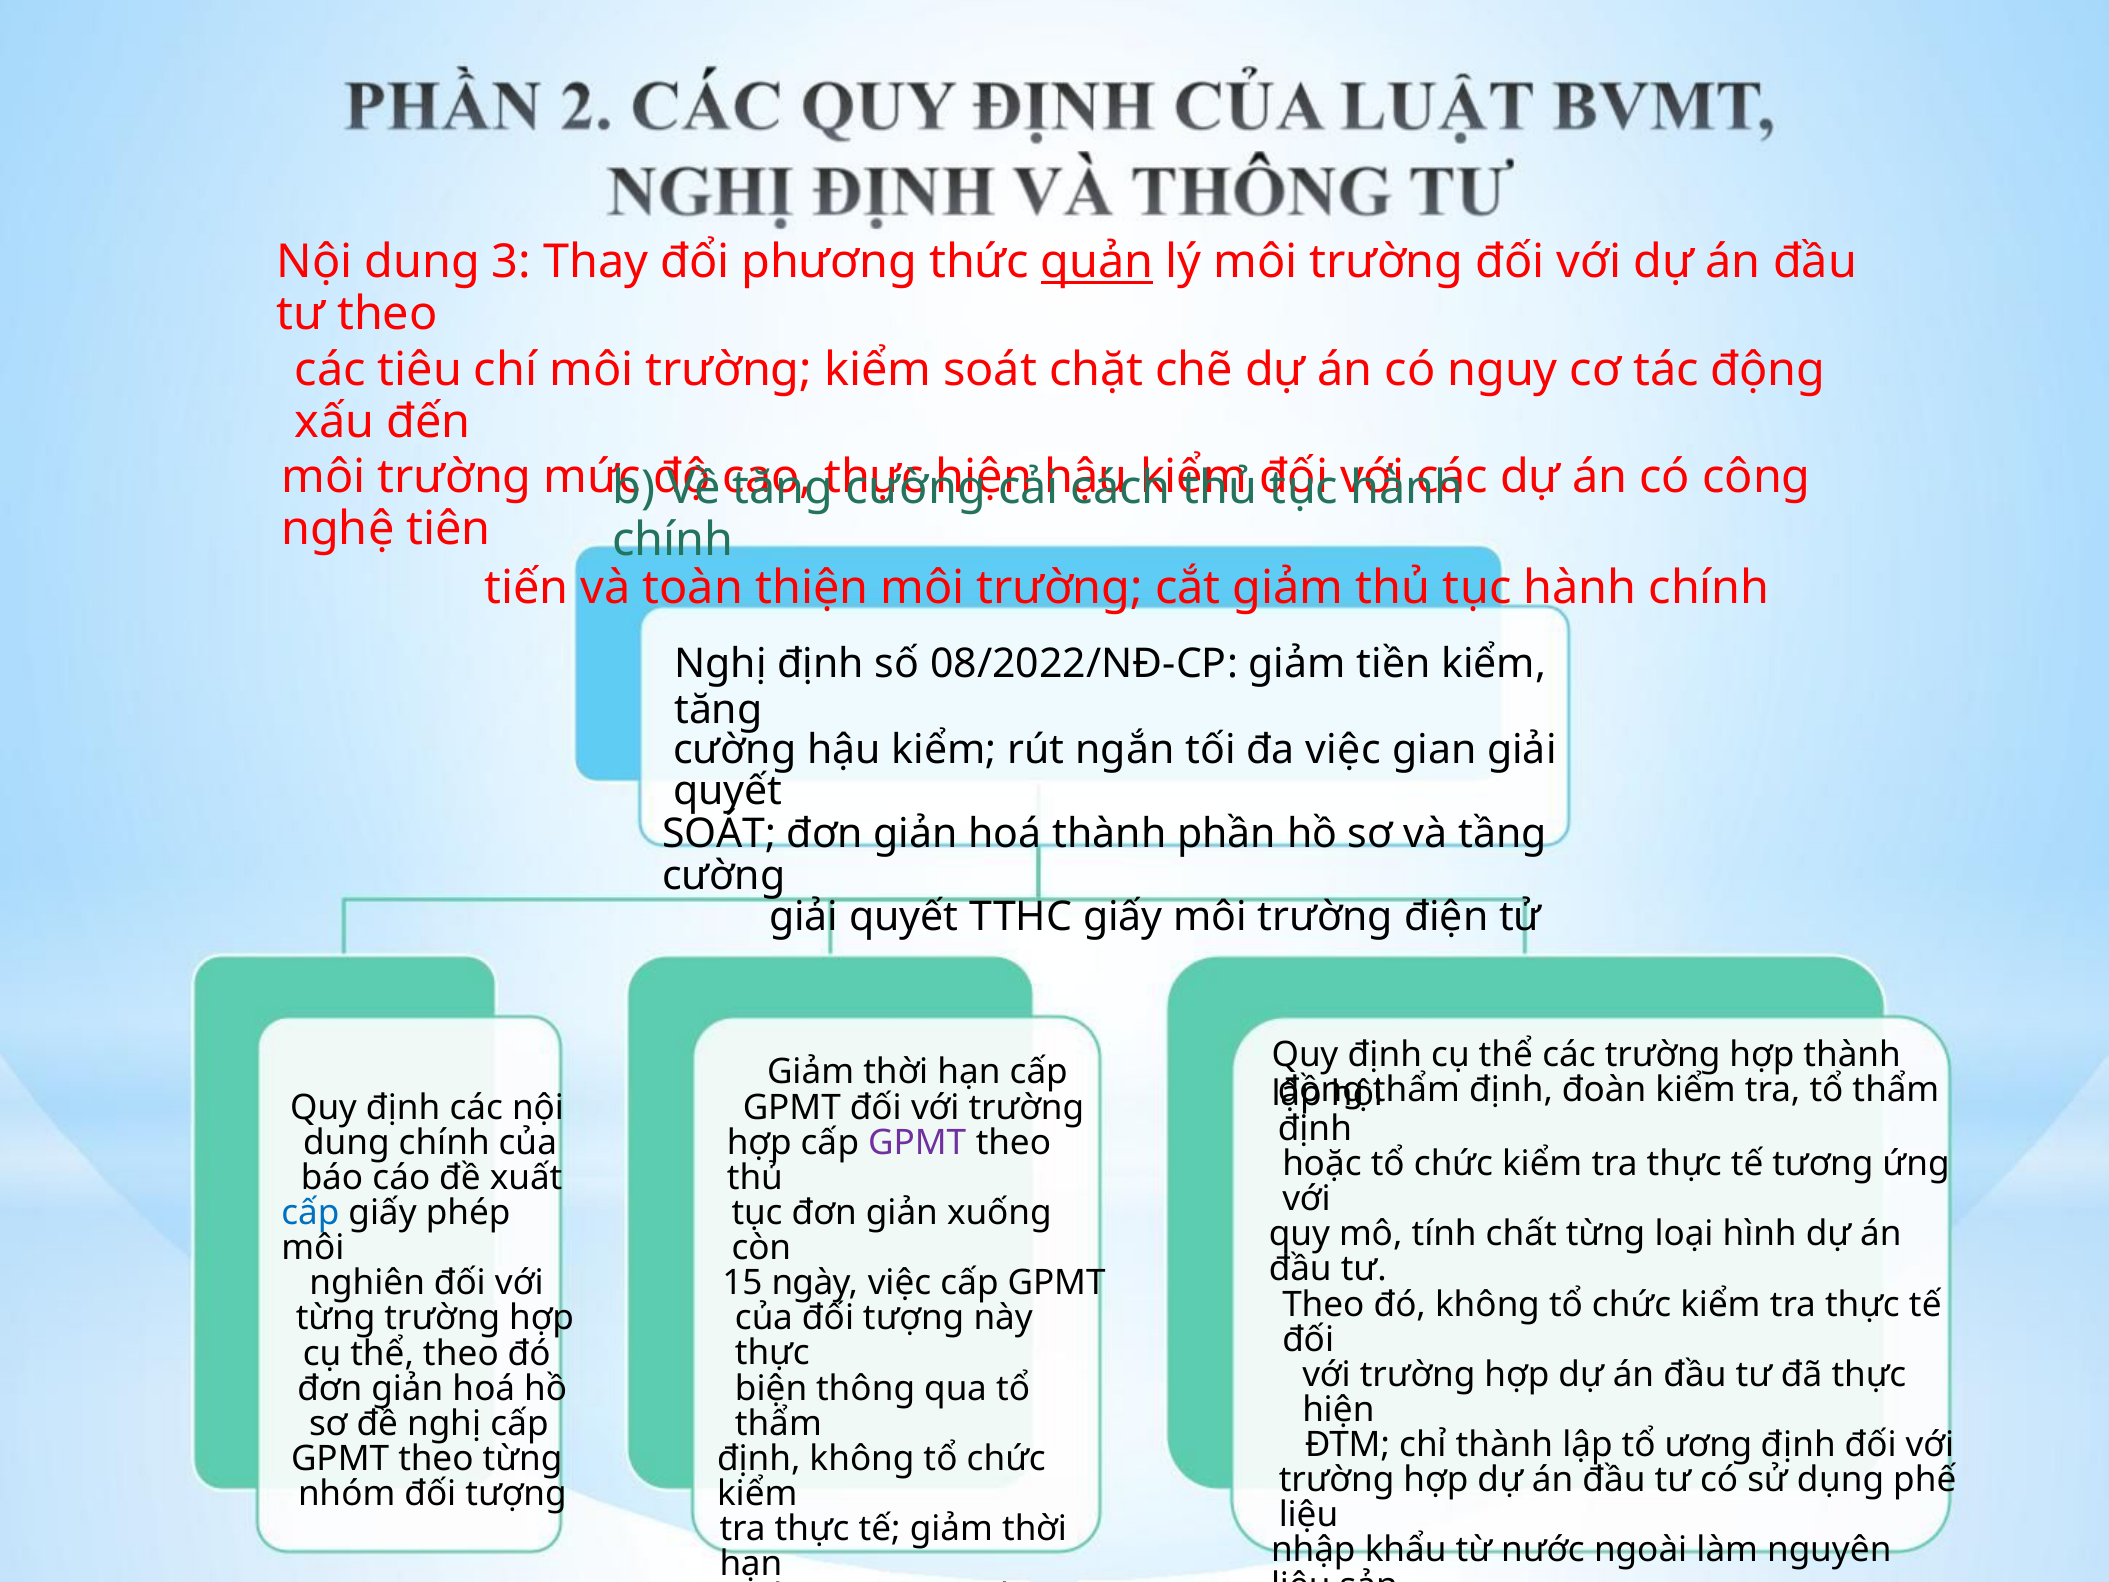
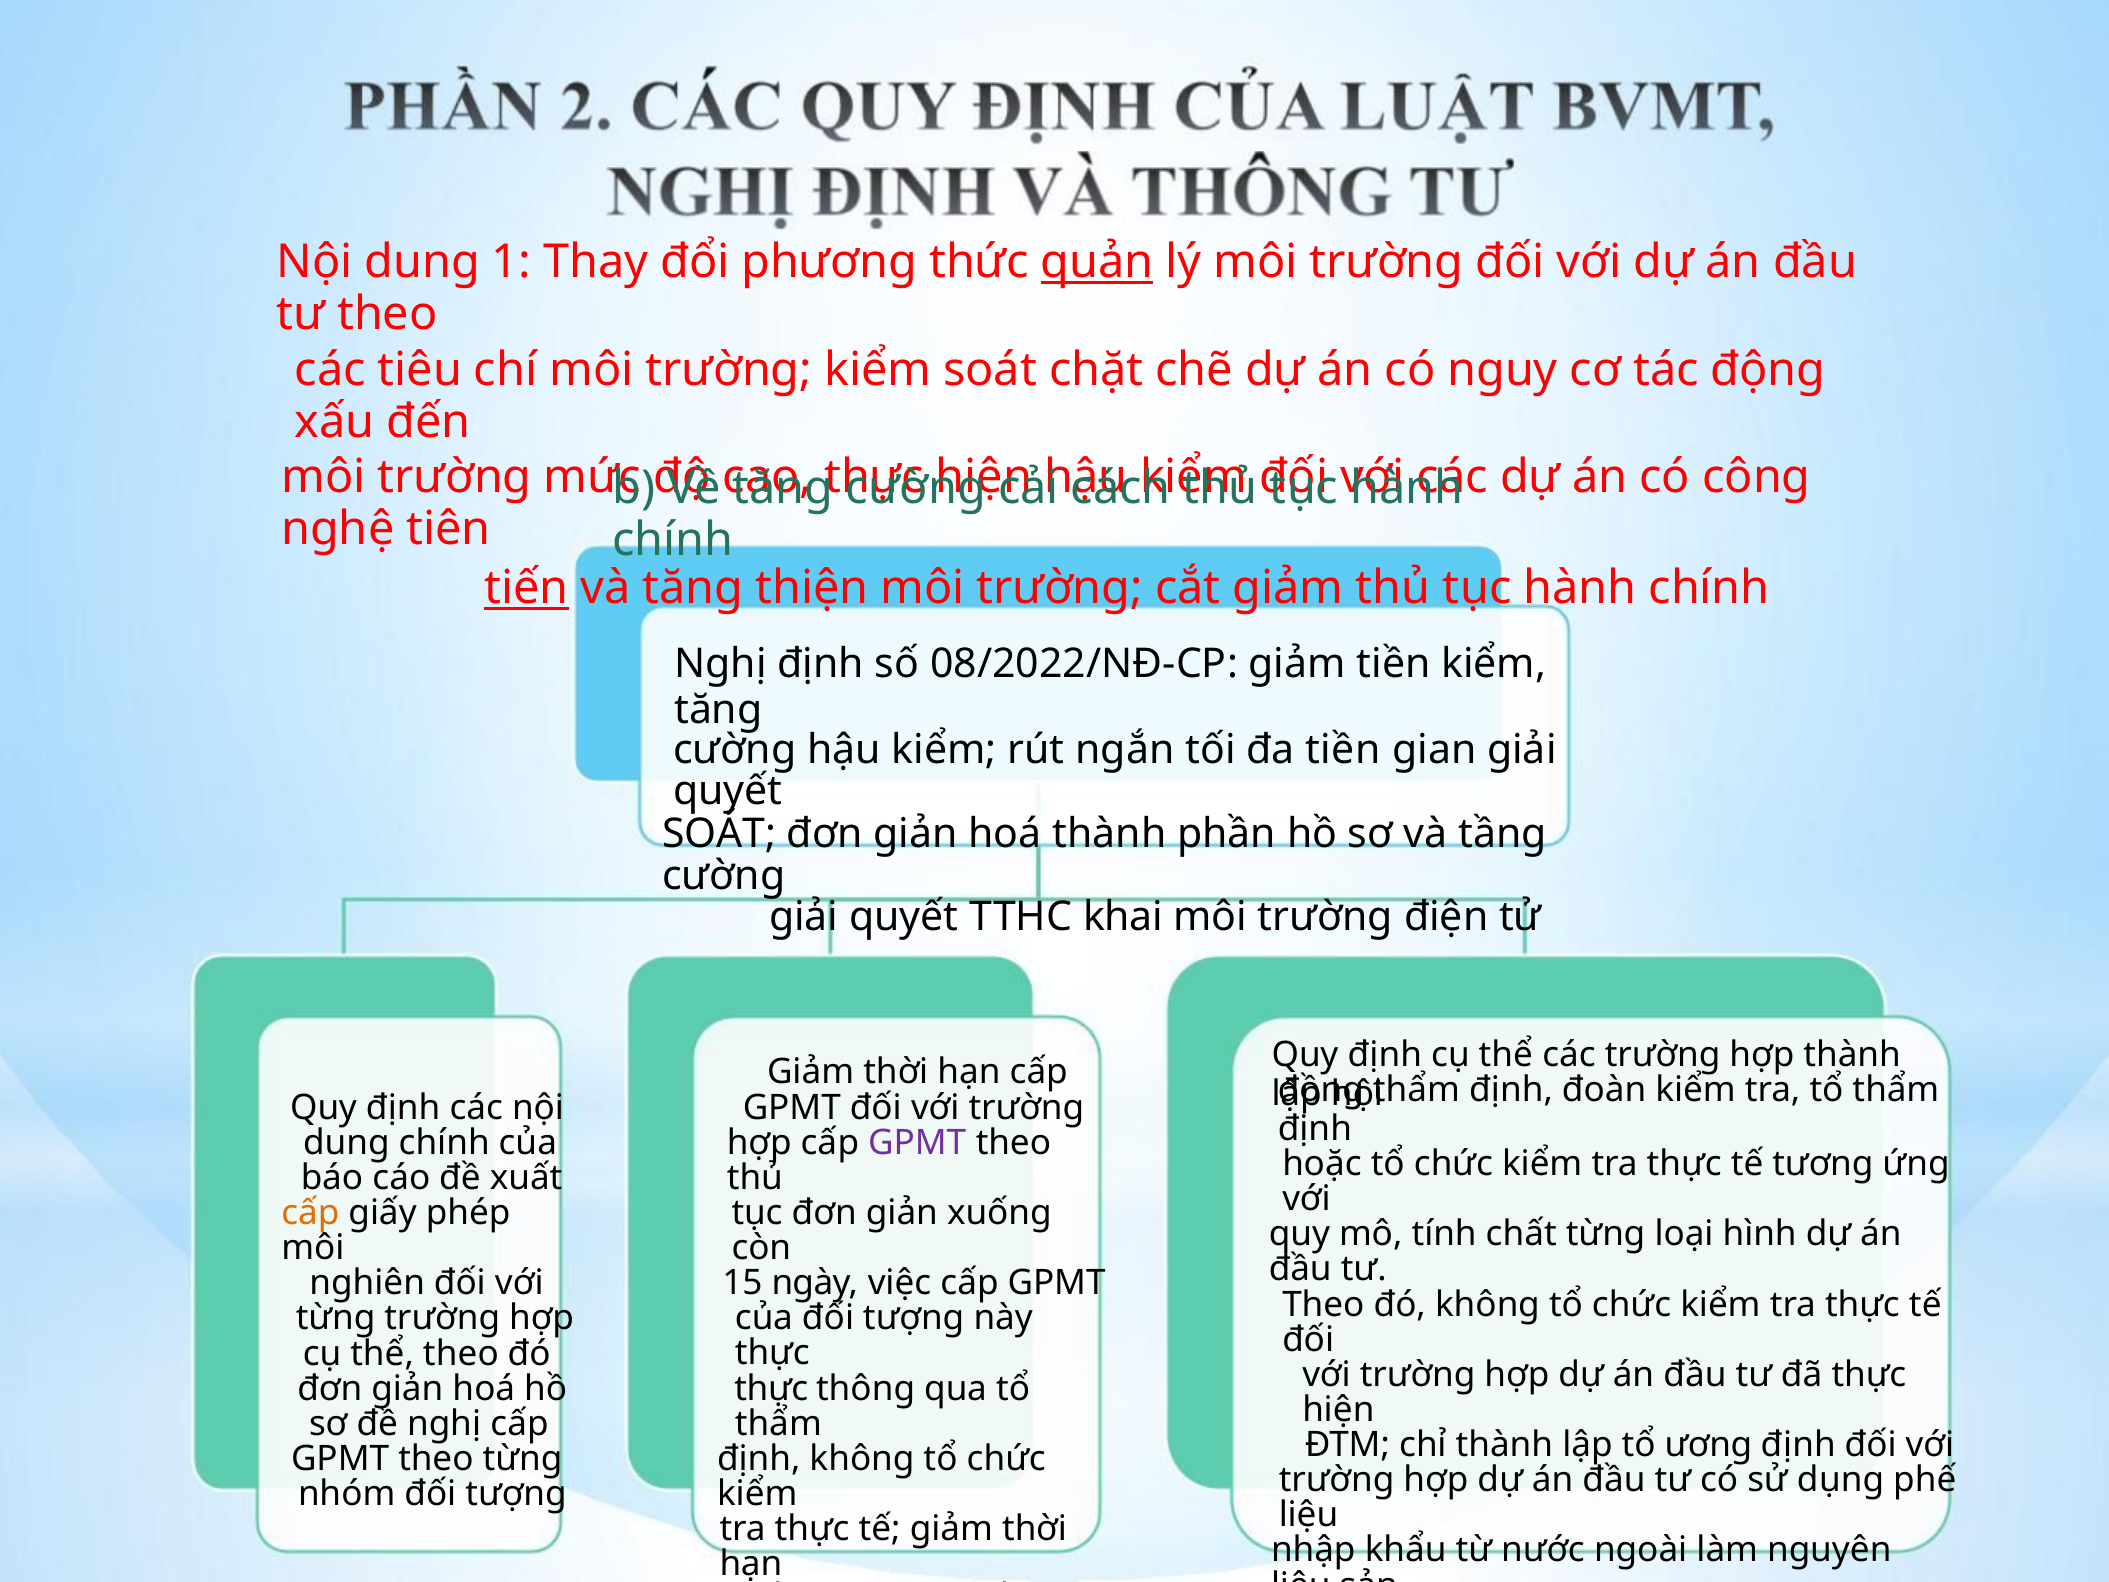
3: 3 -> 1
tiến underline: none -> present
và toàn: toàn -> tăng
đa việc: việc -> tiền
TTHC giấy: giấy -> khai
cấp at (310, 1213) colour: blue -> orange
biện at (771, 1388): biện -> thực
